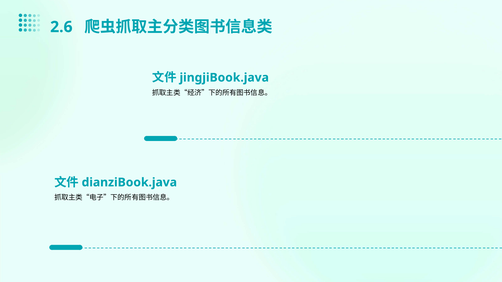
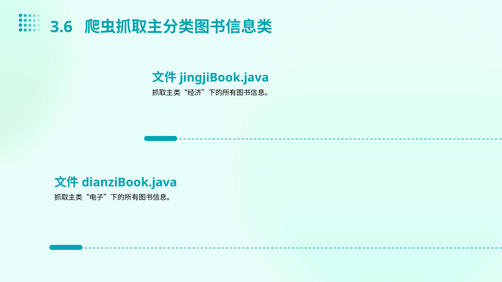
2.6: 2.6 -> 3.6
